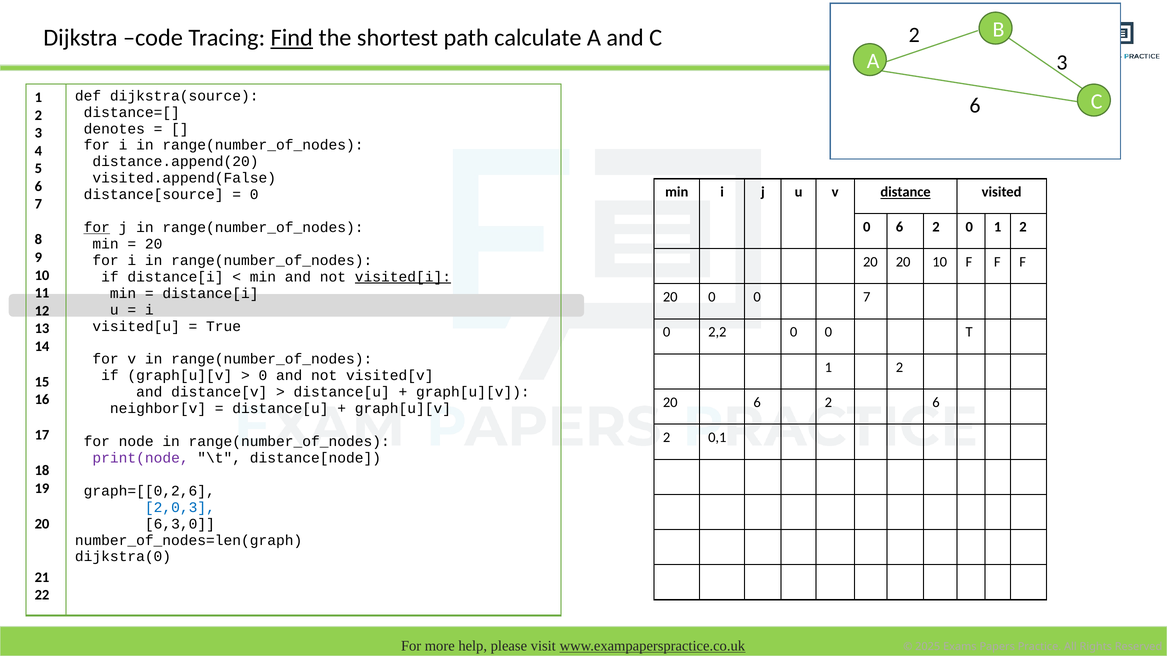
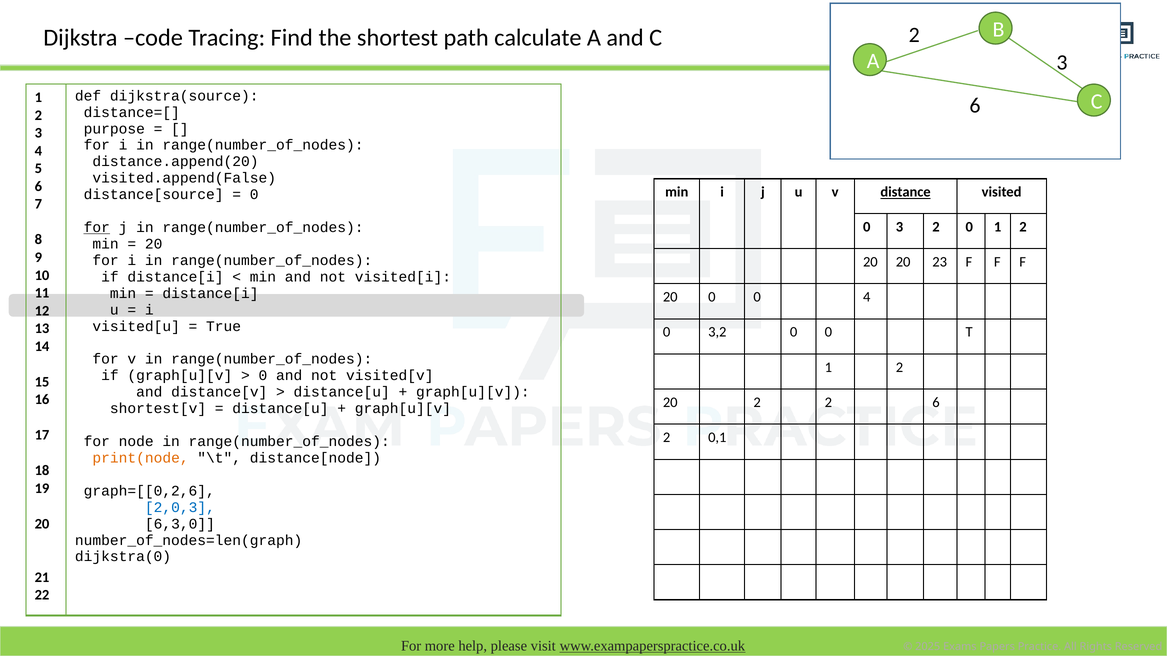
Find underline: present -> none
denotes: denotes -> purpose
0 6: 6 -> 3
20 10: 10 -> 23
visited[i underline: present -> none
0 7: 7 -> 4
2,2: 2,2 -> 3,2
20 6: 6 -> 2
neighbor[v: neighbor[v -> shortest[v
print(node colour: purple -> orange
